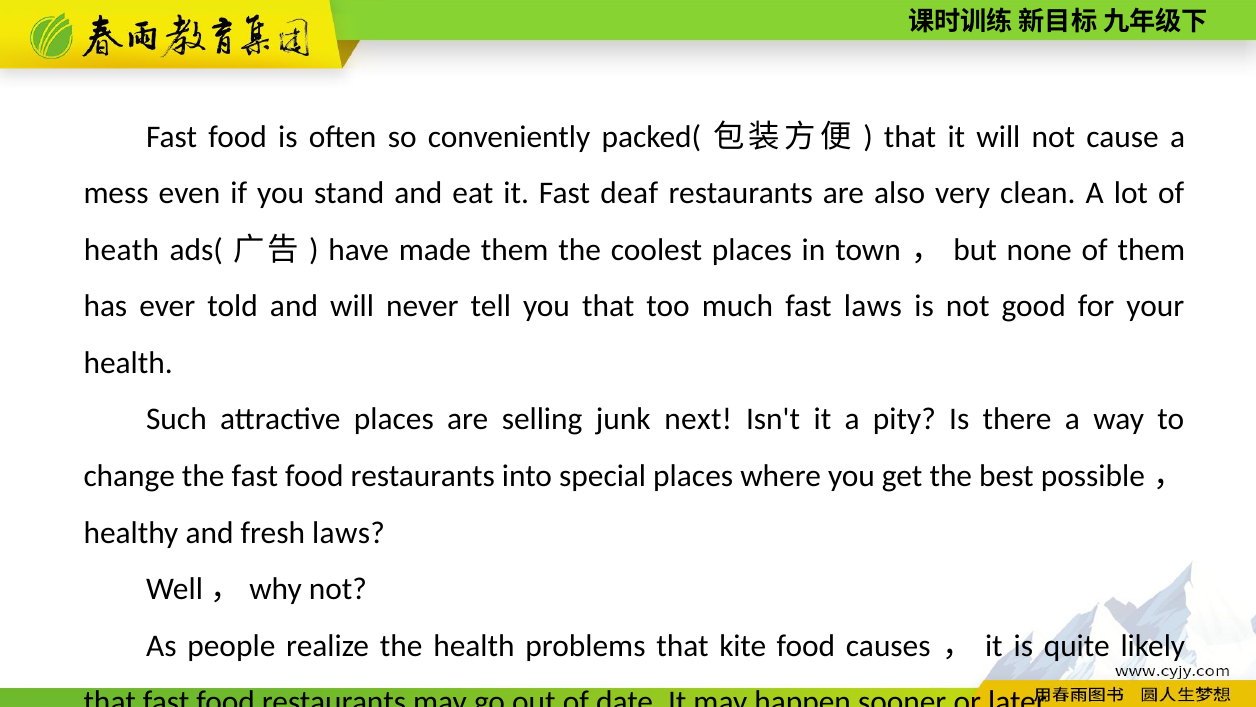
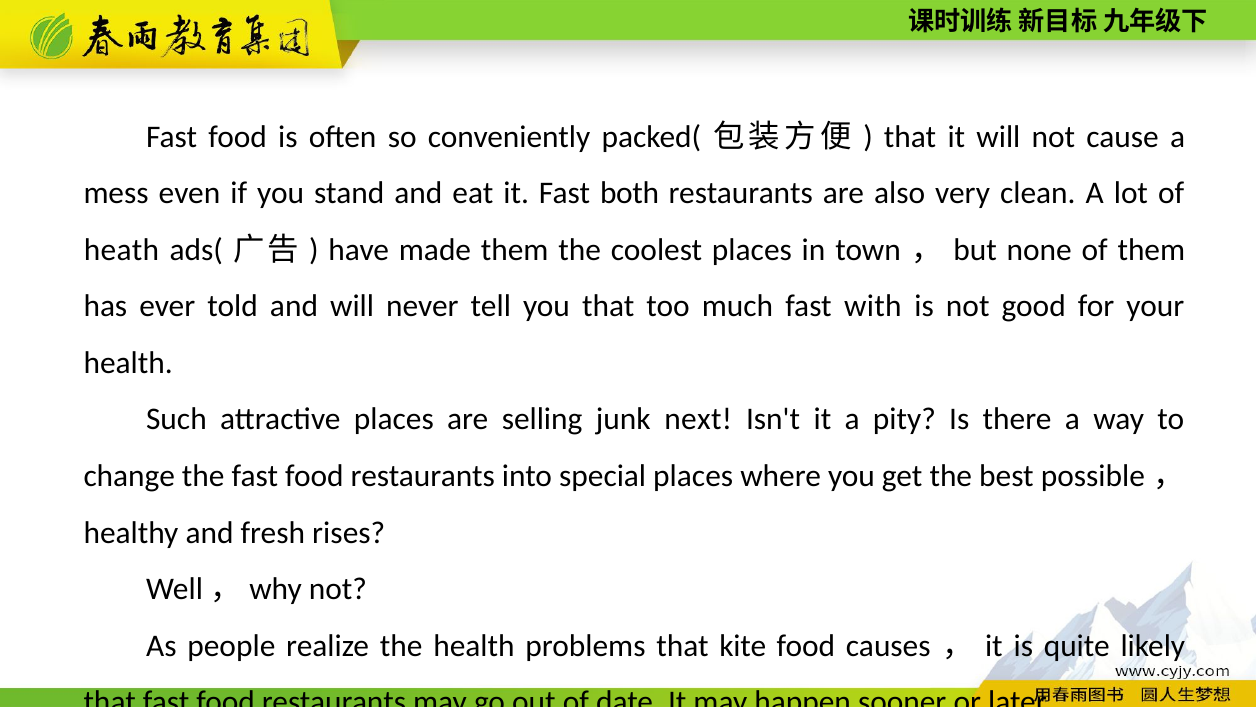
deaf: deaf -> both
fast laws: laws -> with
fresh laws: laws -> rises
